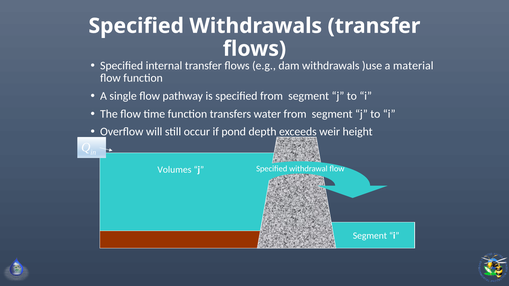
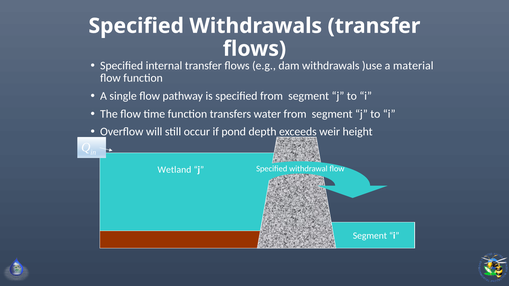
Volumes: Volumes -> Wetland
